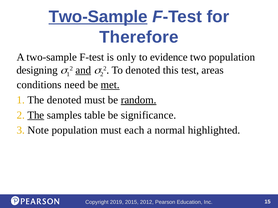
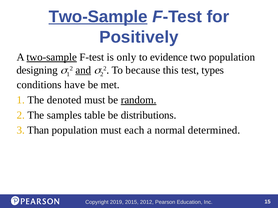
Therefore: Therefore -> Positively
two-sample at (52, 57) underline: none -> present
To denoted: denoted -> because
areas: areas -> types
need: need -> have
met underline: present -> none
The at (36, 115) underline: present -> none
significance: significance -> distributions
Note: Note -> Than
highlighted: highlighted -> determined
